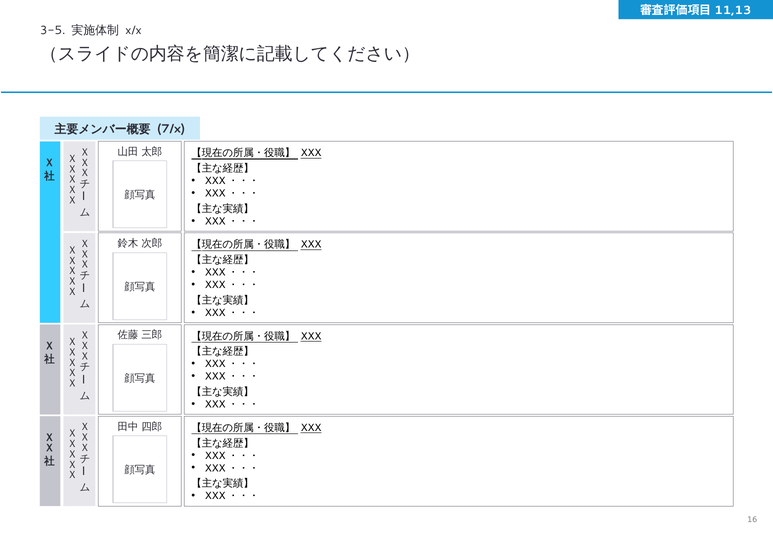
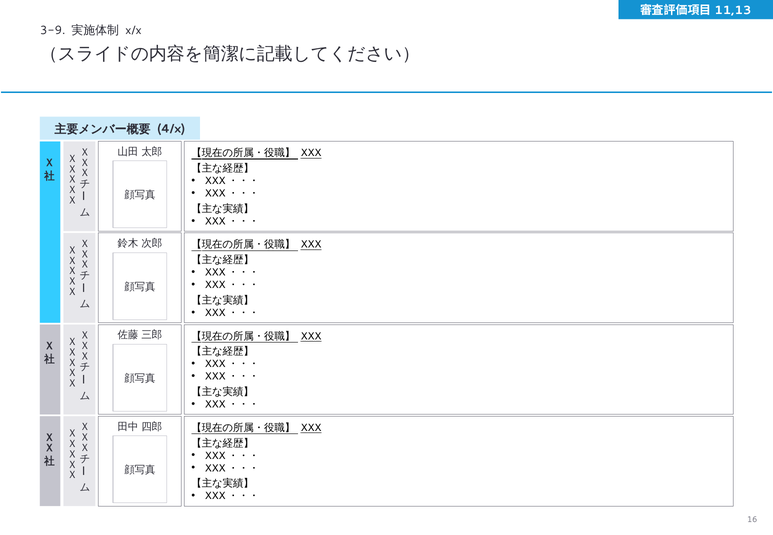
3-5: 3-5 -> 3-9
7/x: 7/x -> 4/x
